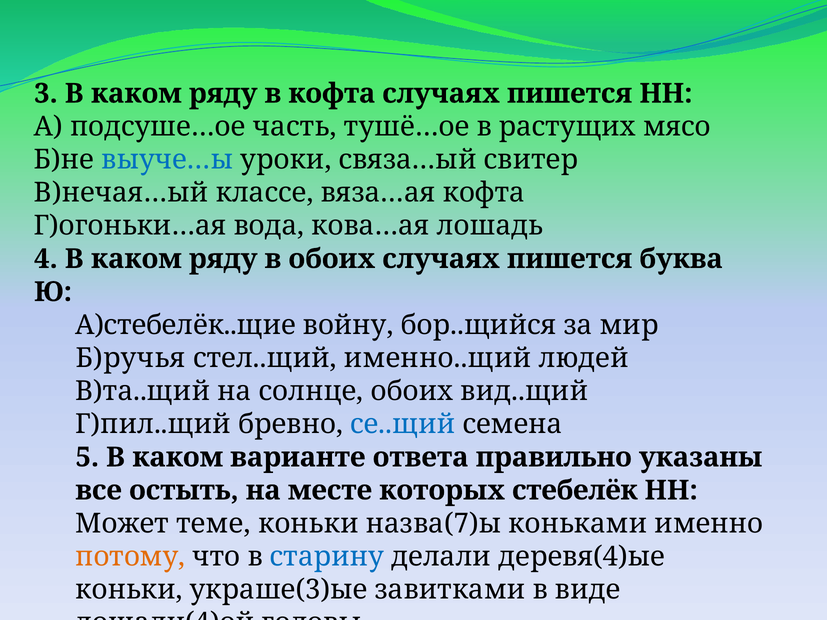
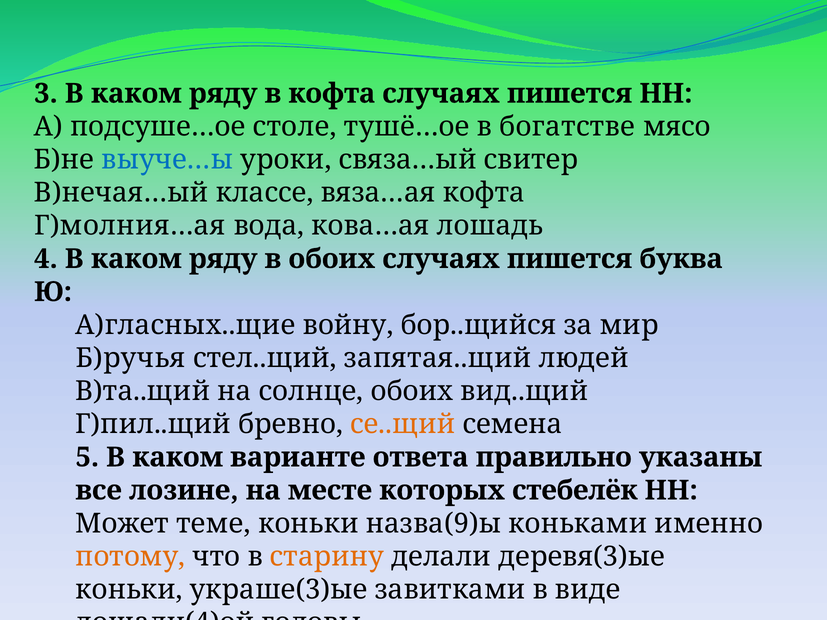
часть: часть -> столе
растущих: растущих -> богатстве
Г)огоньки…ая: Г)огоньки…ая -> Г)молния…ая
А)стебелёк..щие: А)стебелёк..щие -> А)гласных..щие
именно..щий: именно..щий -> запятая..щий
се..щий colour: blue -> orange
остыть: остыть -> лозине
назва(7)ы: назва(7)ы -> назва(9)ы
старину colour: blue -> orange
деревя(4)ые: деревя(4)ые -> деревя(3)ые
